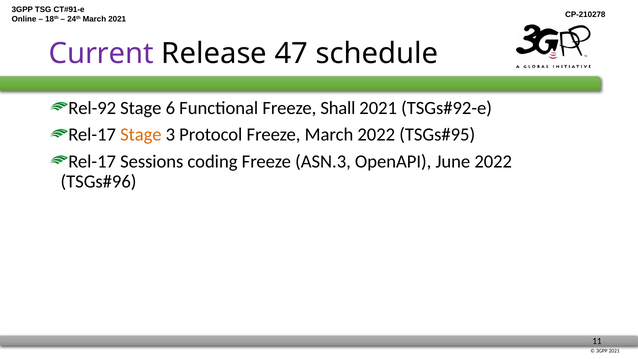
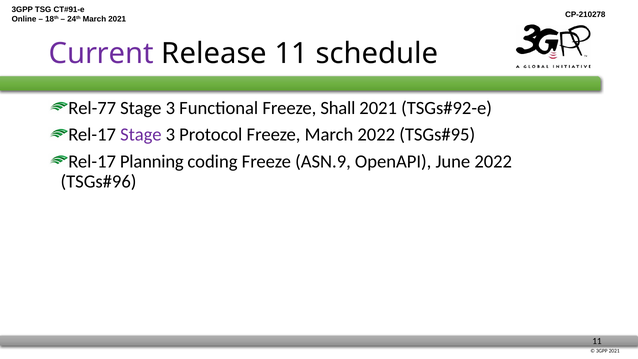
Release 47: 47 -> 11
Rel-92: Rel-92 -> Rel-77
6 at (170, 108): 6 -> 3
Stage at (141, 135) colour: orange -> purple
Sessions: Sessions -> Planning
ASN.3: ASN.3 -> ASN.9
